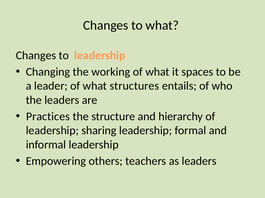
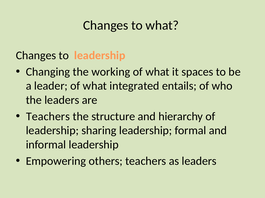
structures: structures -> integrated
Practices at (48, 117): Practices -> Teachers
